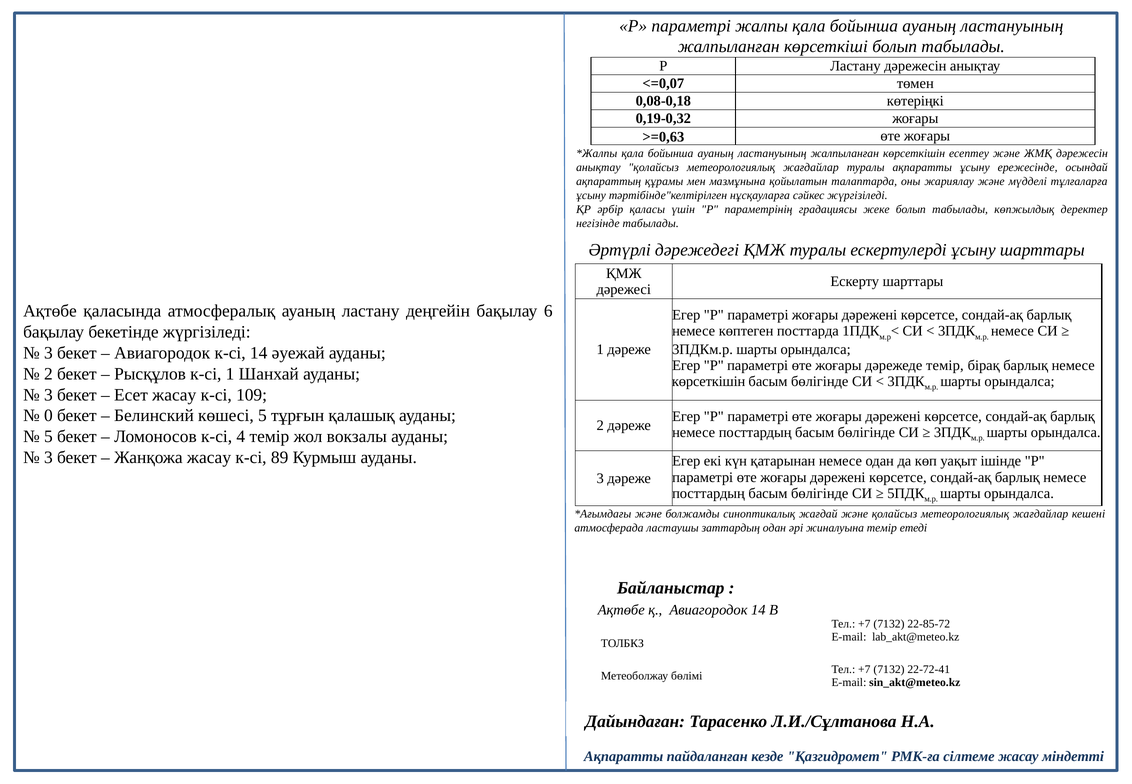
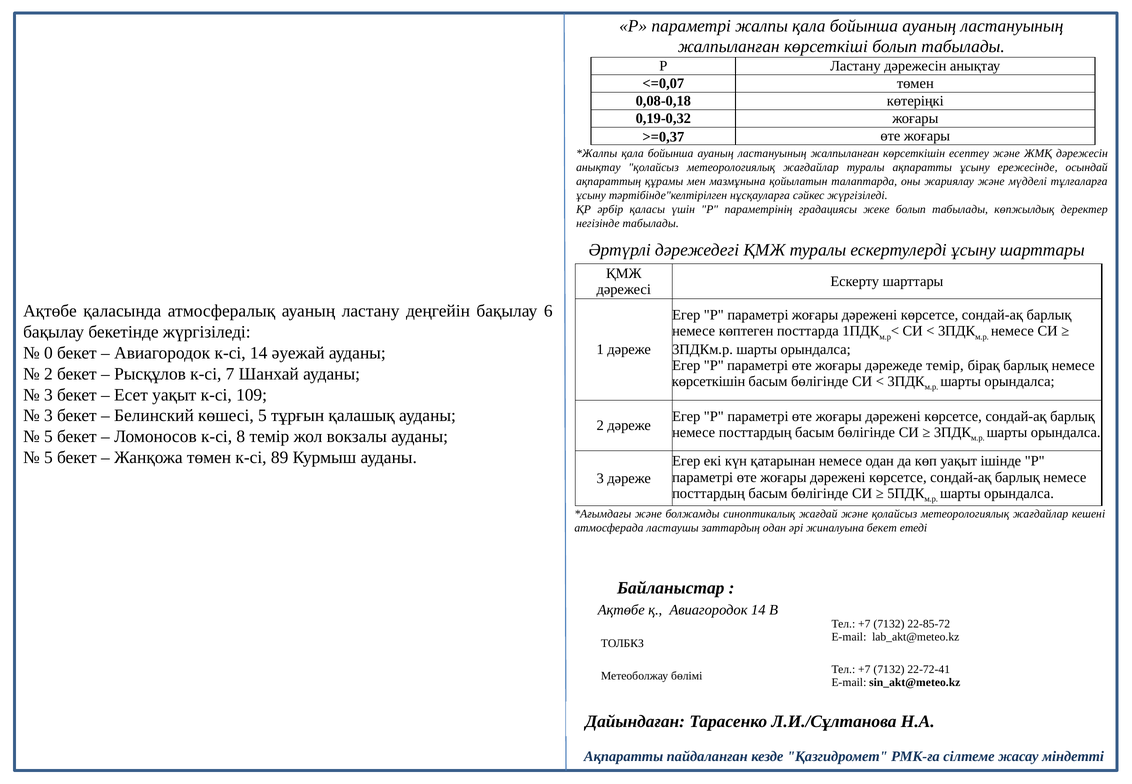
>=0,63: >=0,63 -> >=0,37
3 at (48, 353): 3 -> 0
к-сі 1: 1 -> 7
Есет жасау: жасау -> уақыт
0 at (48, 416): 0 -> 3
4: 4 -> 8
3 at (48, 457): 3 -> 5
Жанқожа жасау: жасау -> төмен
жиналуына темір: темір -> бекет
